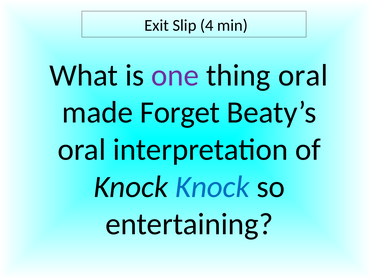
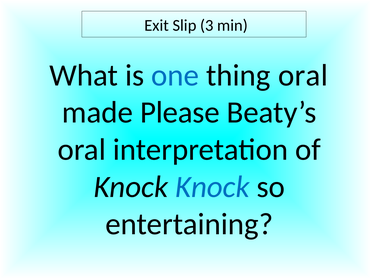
4: 4 -> 3
one colour: purple -> blue
Forget: Forget -> Please
